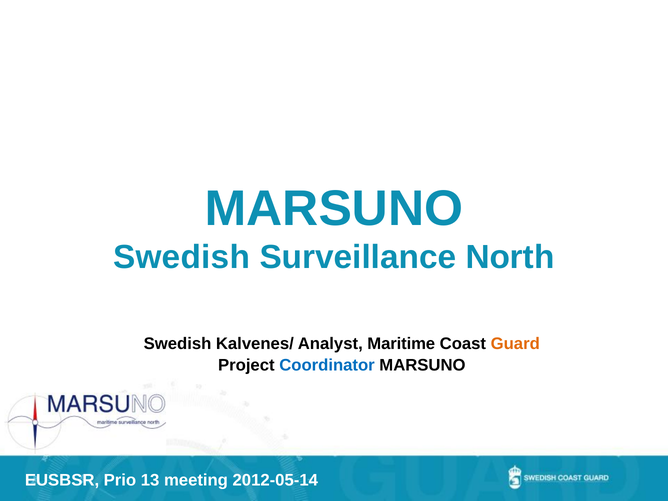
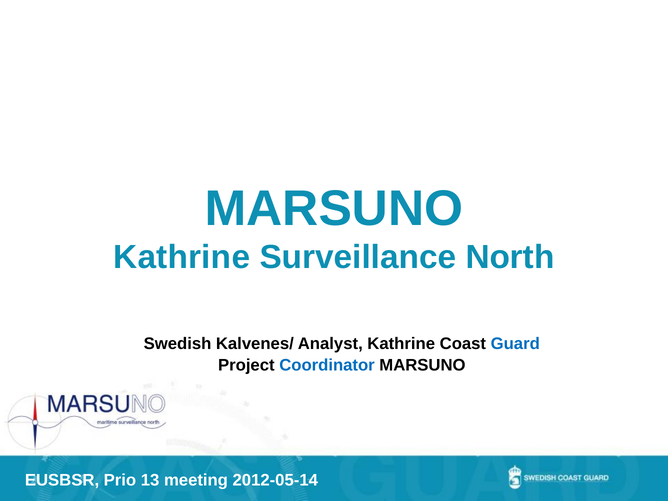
Swedish at (182, 257): Swedish -> Kathrine
Analyst Maritime: Maritime -> Kathrine
Guard colour: orange -> blue
